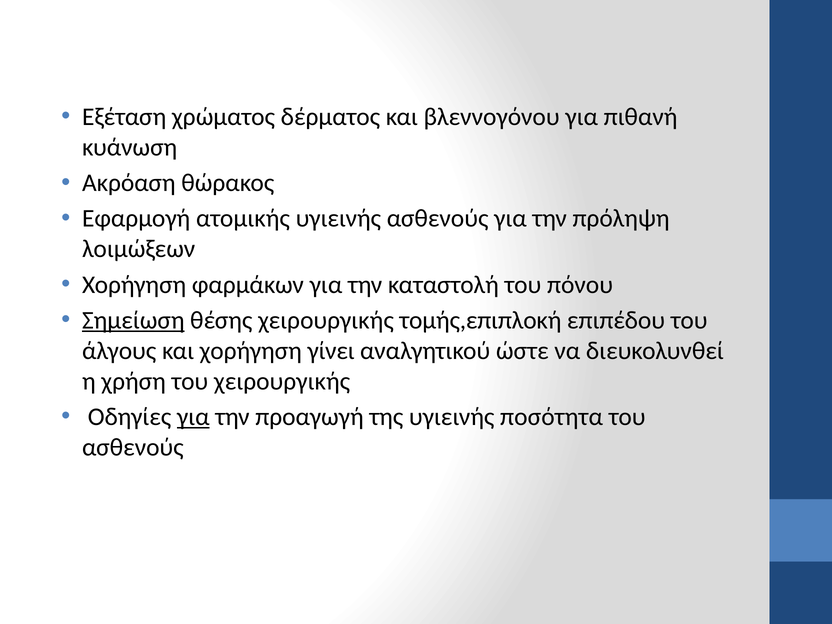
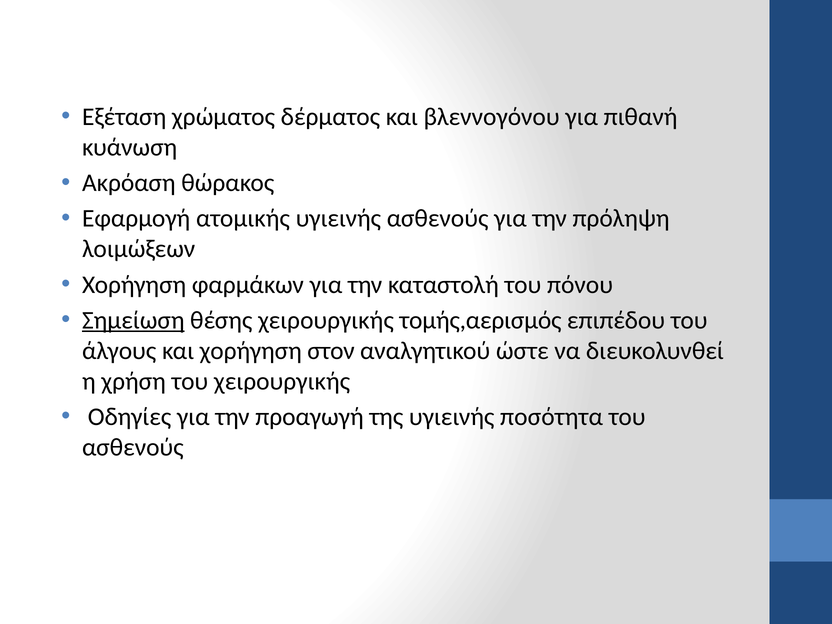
τομής,επιπλοκή: τομής,επιπλοκή -> τομής,αερισμός
γίνει: γίνει -> στον
για at (193, 417) underline: present -> none
